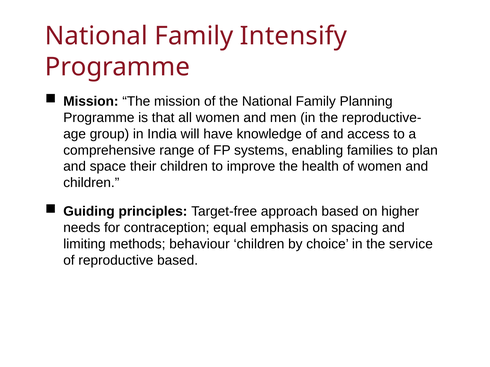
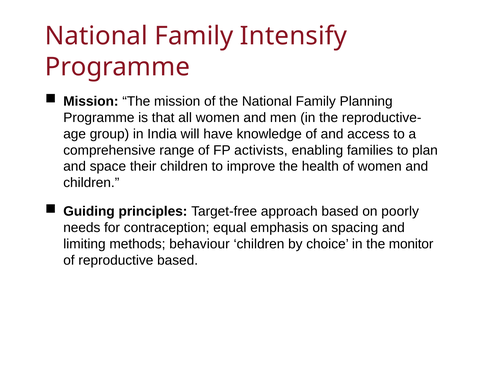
systems: systems -> activists
higher: higher -> poorly
service: service -> monitor
